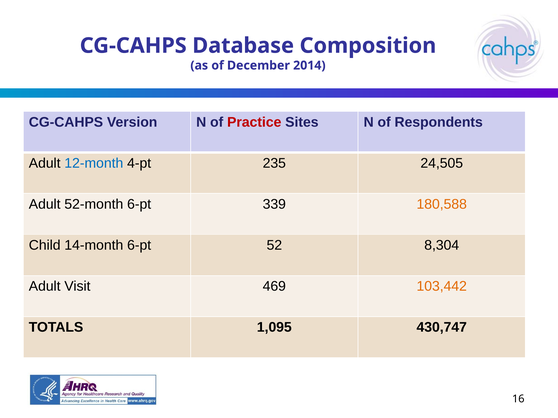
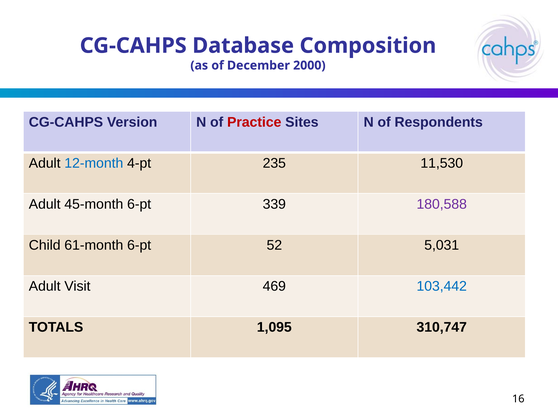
2014: 2014 -> 2000
24,505: 24,505 -> 11,530
52-month: 52-month -> 45-month
180,588 colour: orange -> purple
14-month: 14-month -> 61-month
8,304: 8,304 -> 5,031
103,442 colour: orange -> blue
430,747: 430,747 -> 310,747
